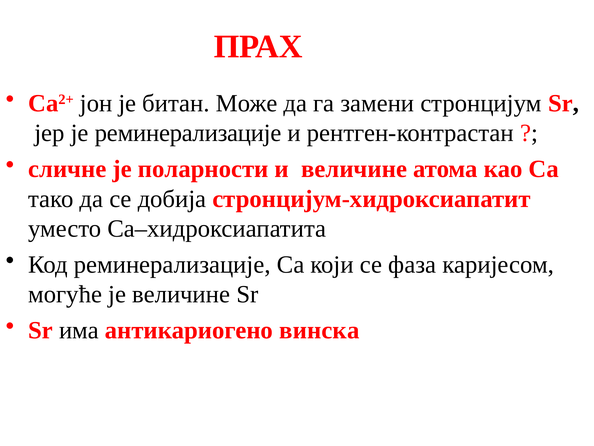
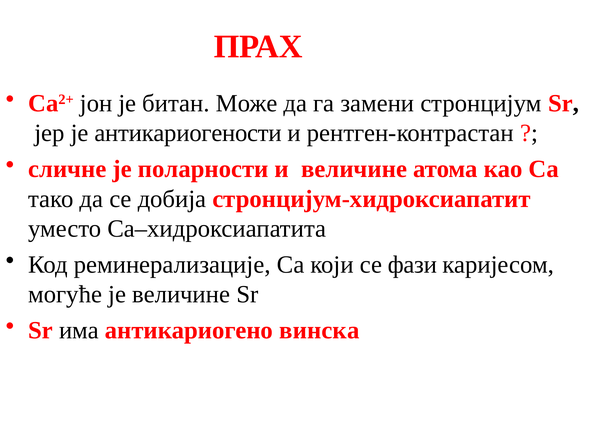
је реминерализације: реминерализације -> антикариогености
фаза: фаза -> фази
